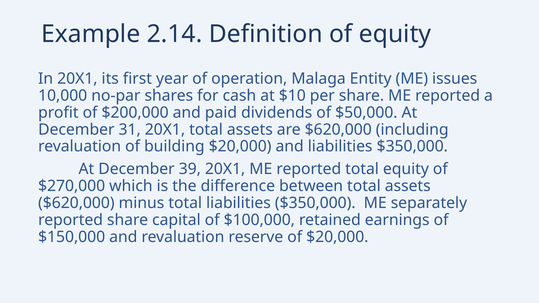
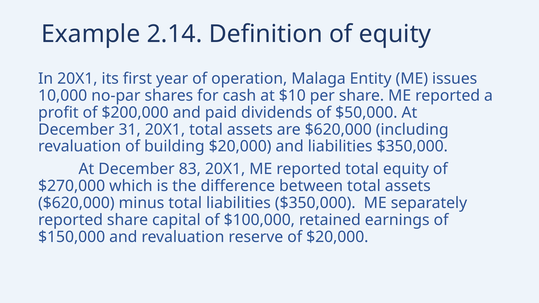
39: 39 -> 83
